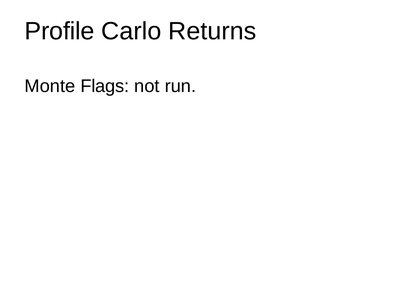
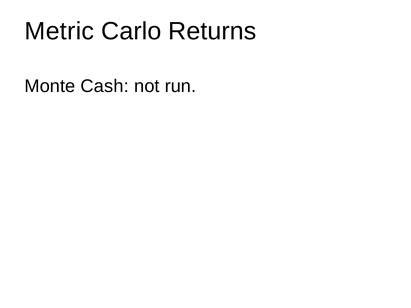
Profile: Profile -> Metric
Flags: Flags -> Cash
